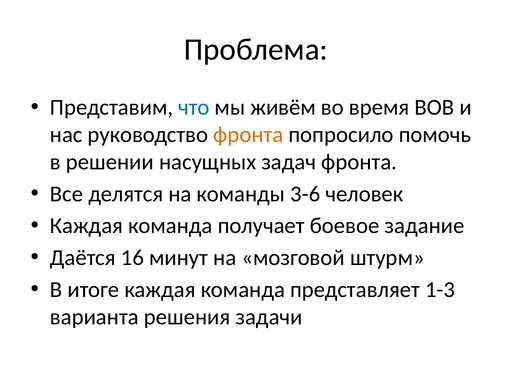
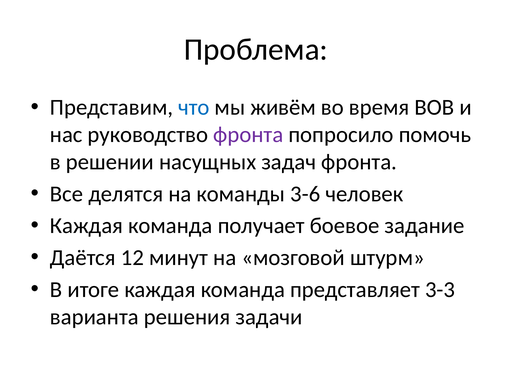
фронта at (248, 135) colour: orange -> purple
16: 16 -> 12
1-3: 1-3 -> 3-3
